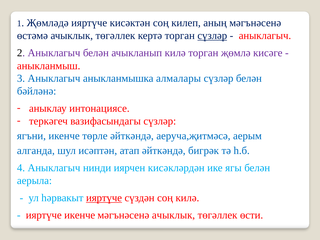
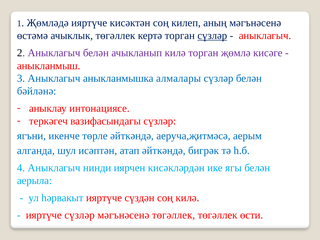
ияртүче at (104, 198) underline: present -> none
ияртүче икенче: икенче -> сүзләр
мәгънәсенә ачыклык: ачыклык -> төгәллек
